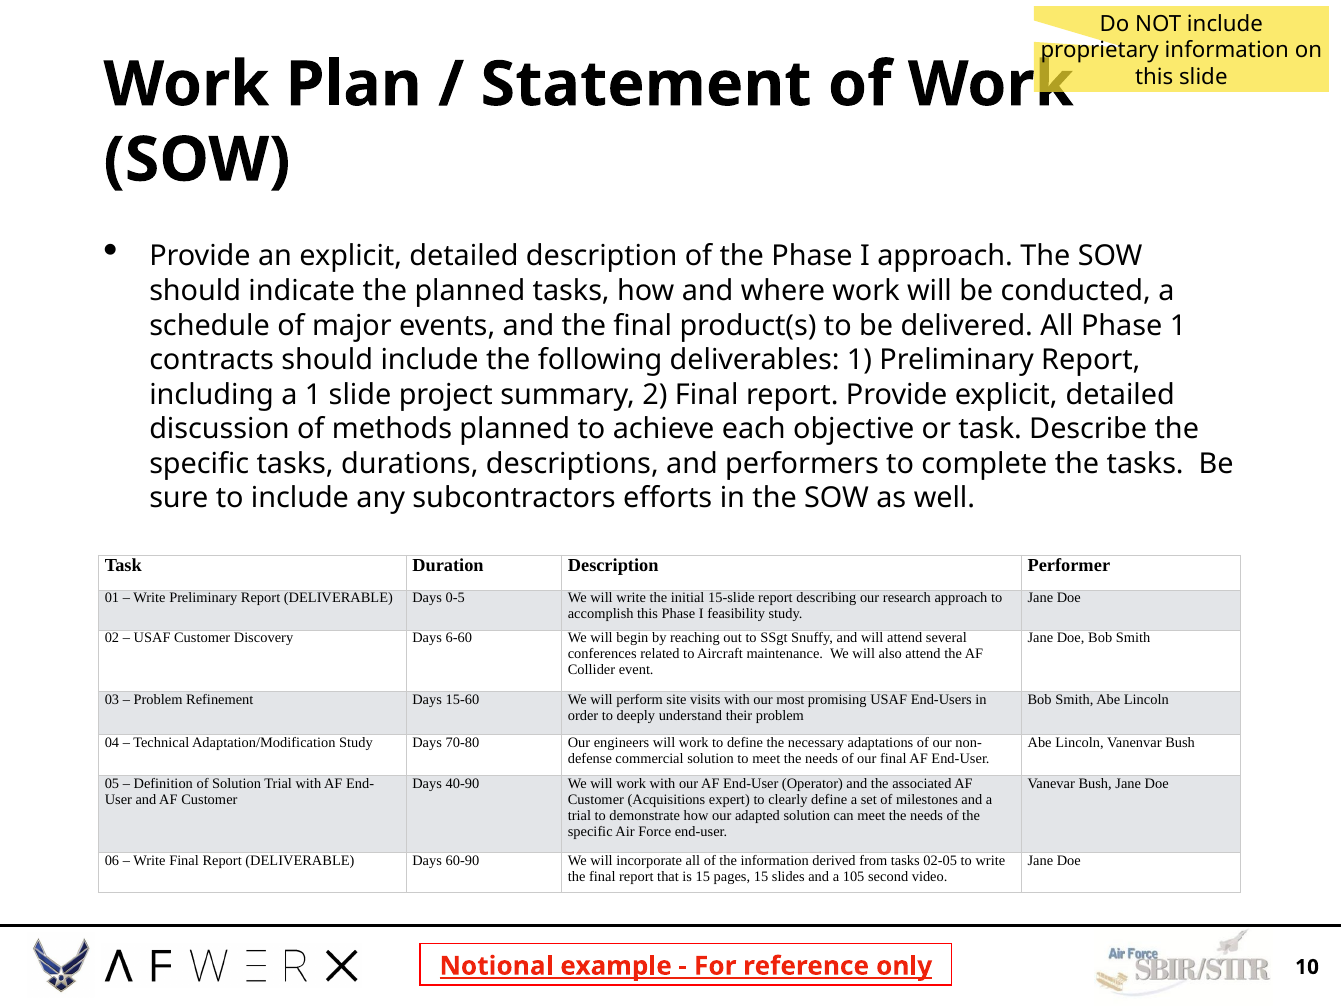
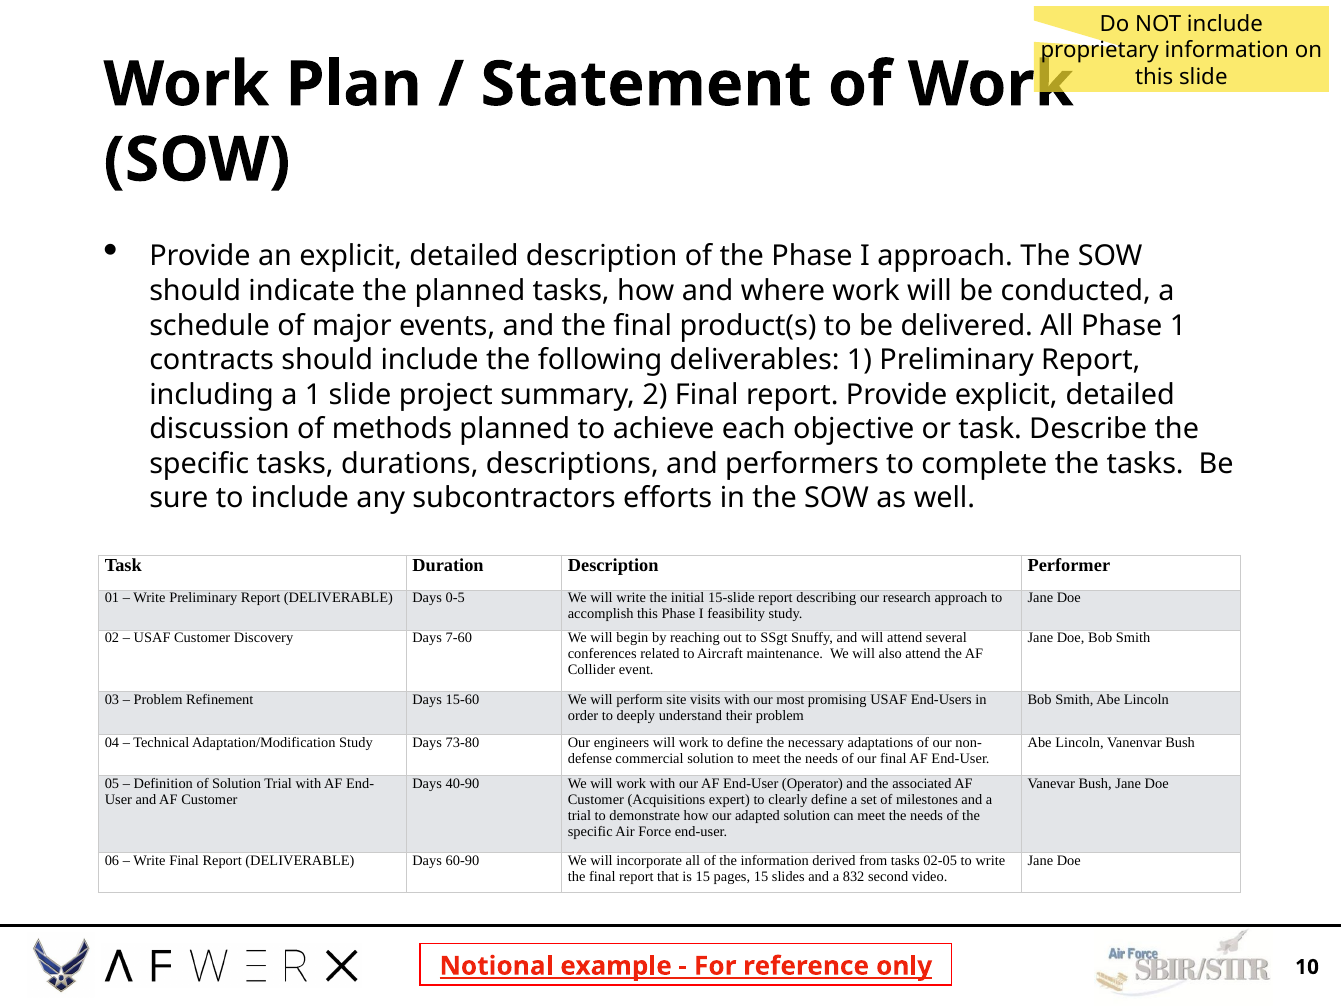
6-60: 6-60 -> 7-60
70-80: 70-80 -> 73-80
105: 105 -> 832
